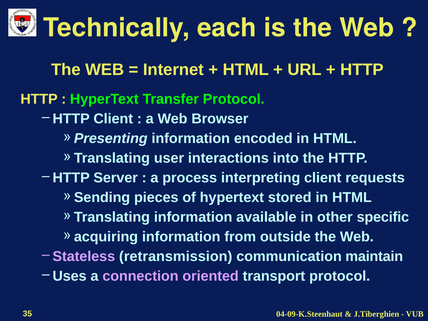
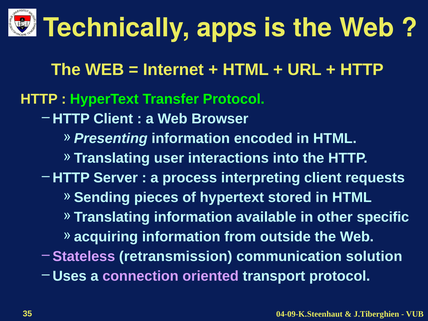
each: each -> apps
maintain: maintain -> solution
